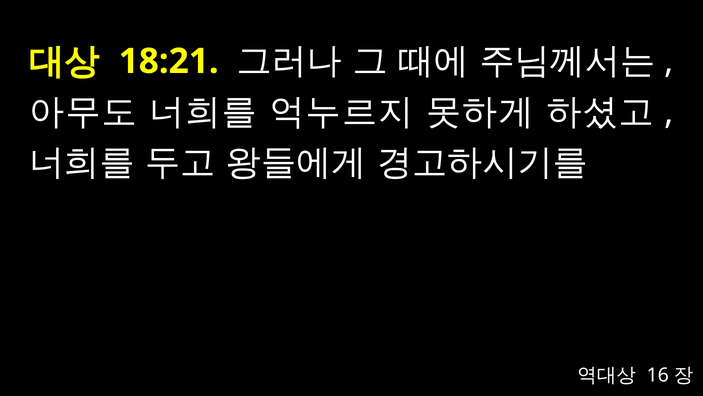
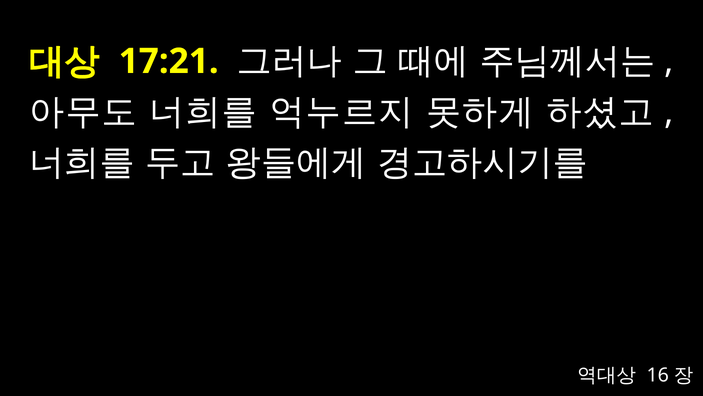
18:21: 18:21 -> 17:21
